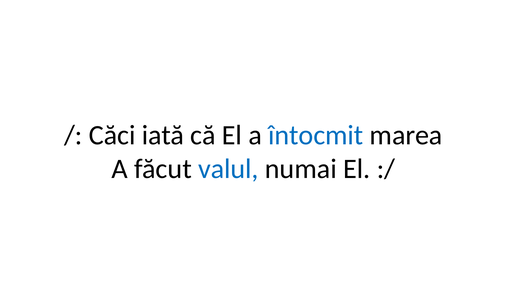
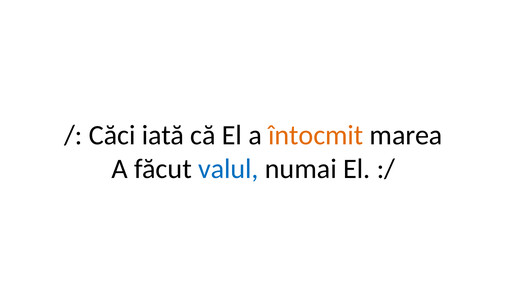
întocmit colour: blue -> orange
